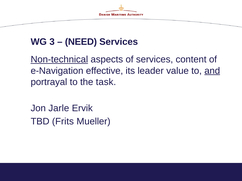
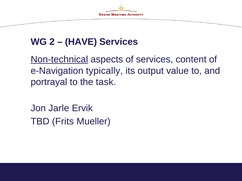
3: 3 -> 2
NEED: NEED -> HAVE
effective: effective -> typically
leader: leader -> output
and underline: present -> none
